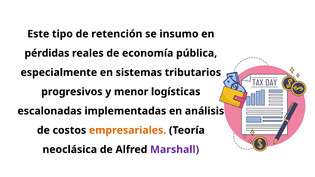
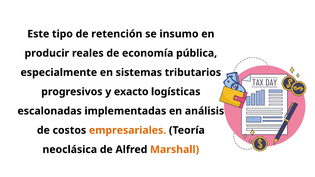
pérdidas: pérdidas -> producir
menor: menor -> exacto
Marshall colour: purple -> orange
